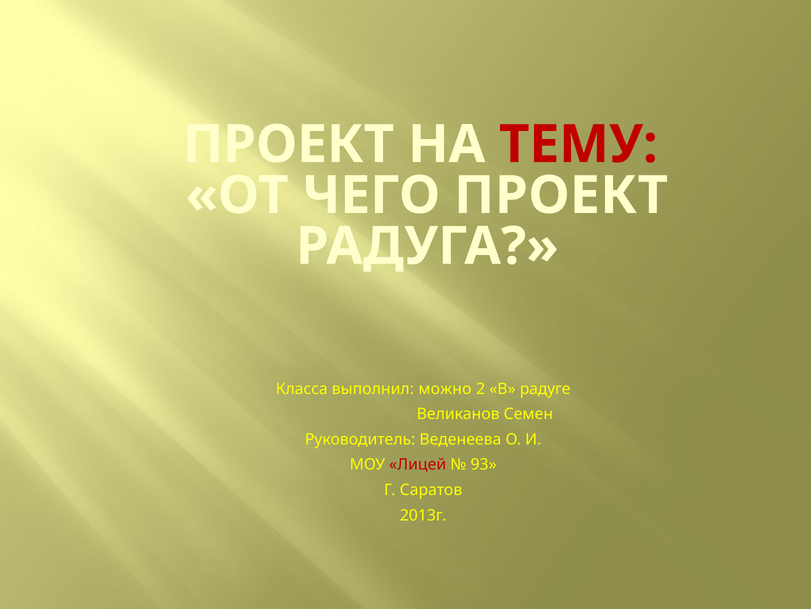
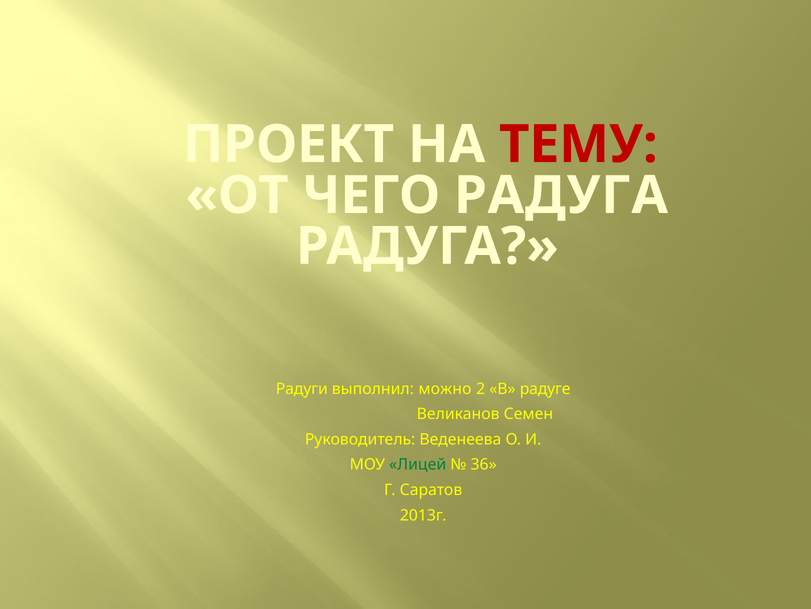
ЧЕГО ПРОЕКТ: ПРОЕКТ -> РАДУГА
Класса: Класса -> Радуги
Лицей colour: red -> green
93: 93 -> 36
